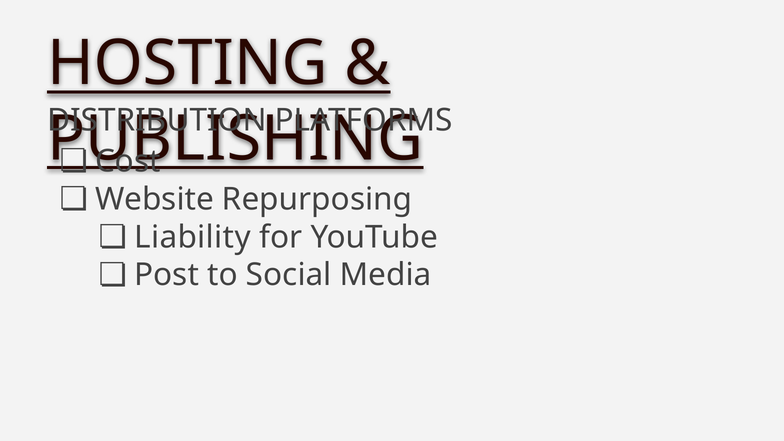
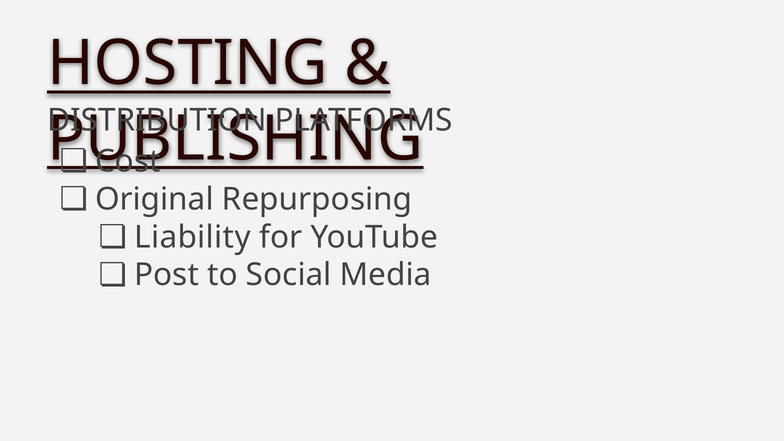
Website: Website -> Original
